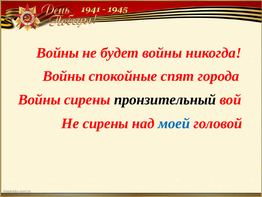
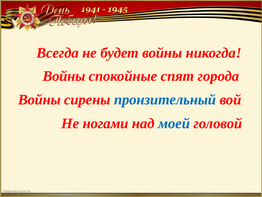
Войны at (58, 53): Войны -> Всегда
пронзительный colour: black -> blue
Не сирены: сирены -> ногами
